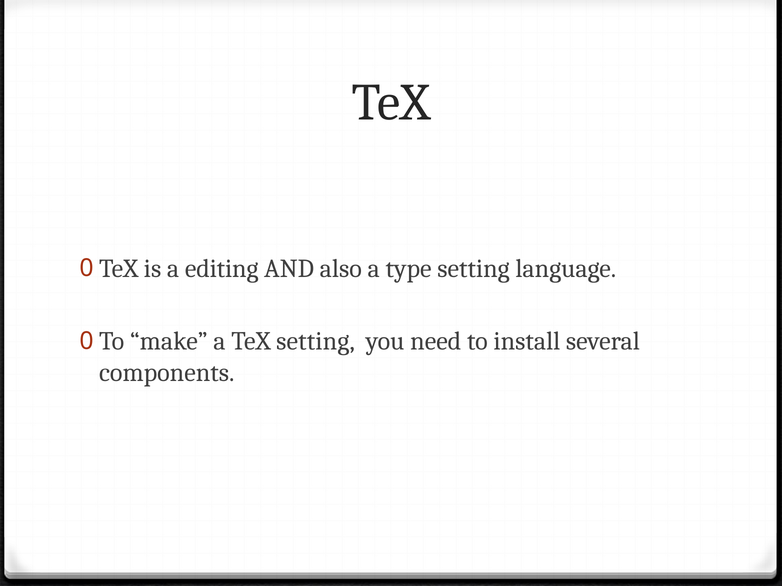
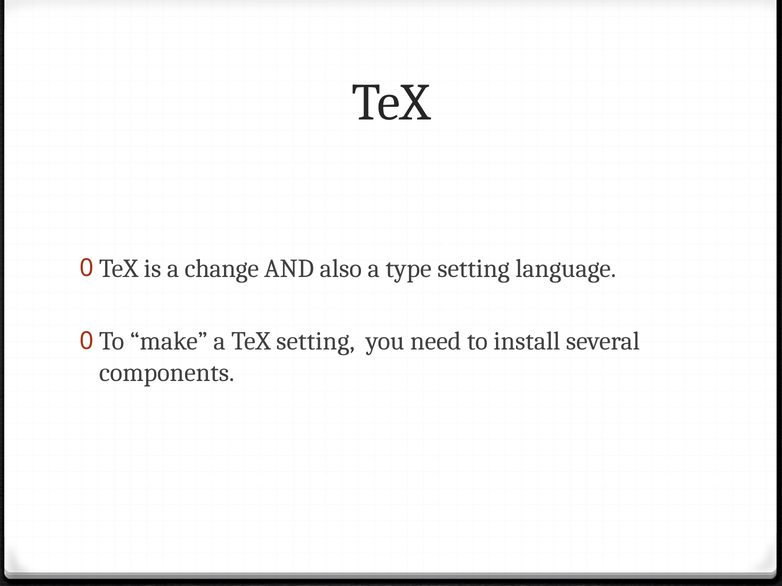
editing: editing -> change
